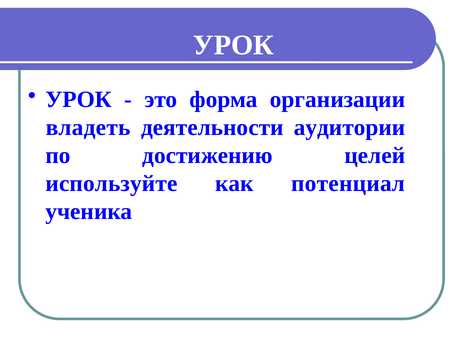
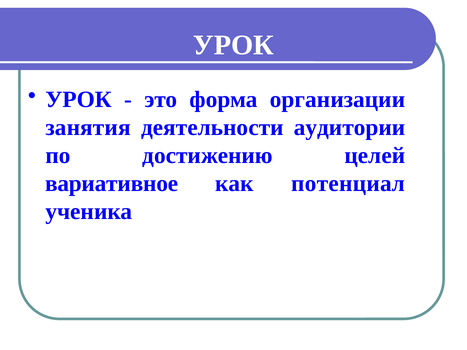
владеть: владеть -> занятия
используйте: используйте -> вариативное
